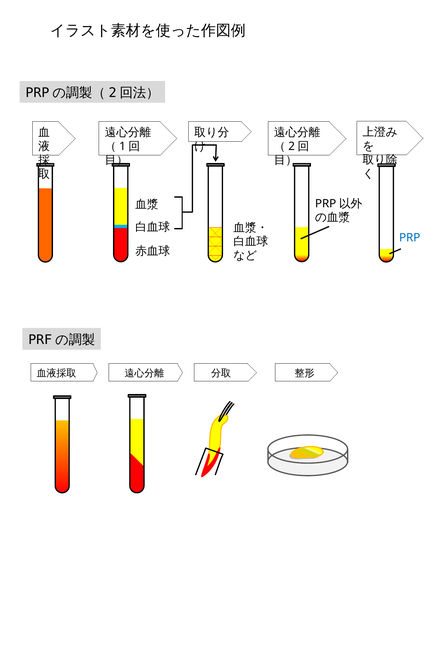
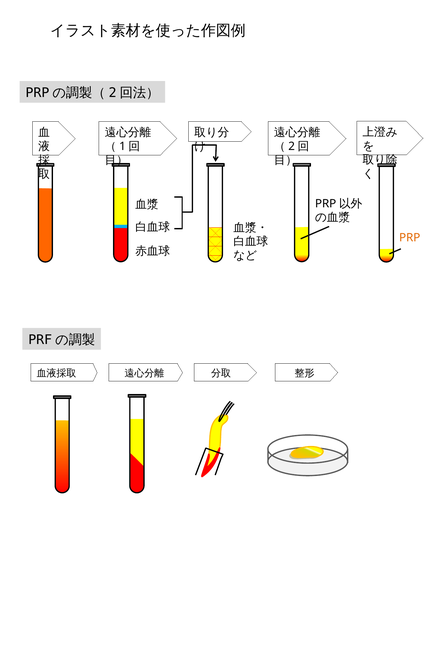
PRP colour: blue -> orange
